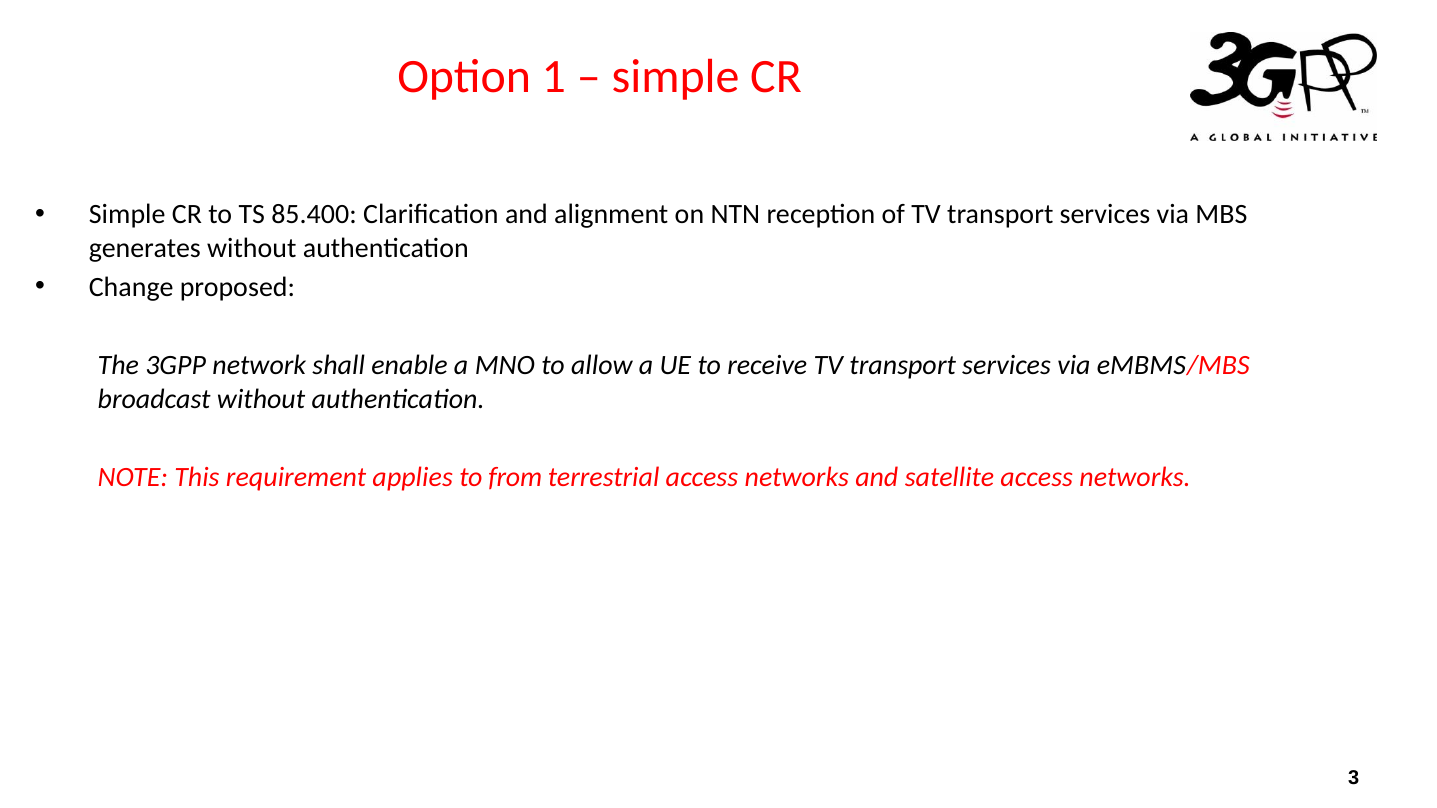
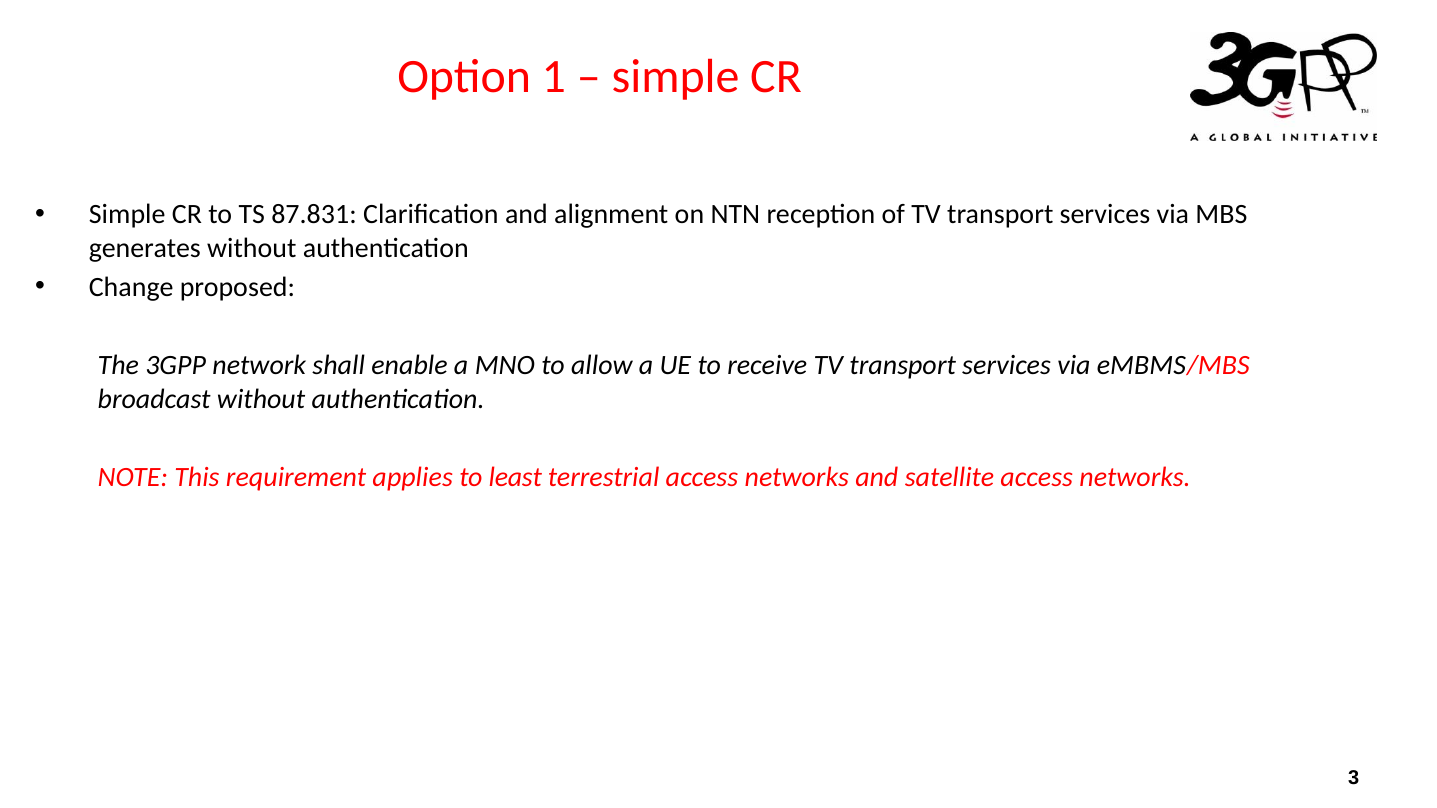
85.400: 85.400 -> 87.831
from: from -> least
